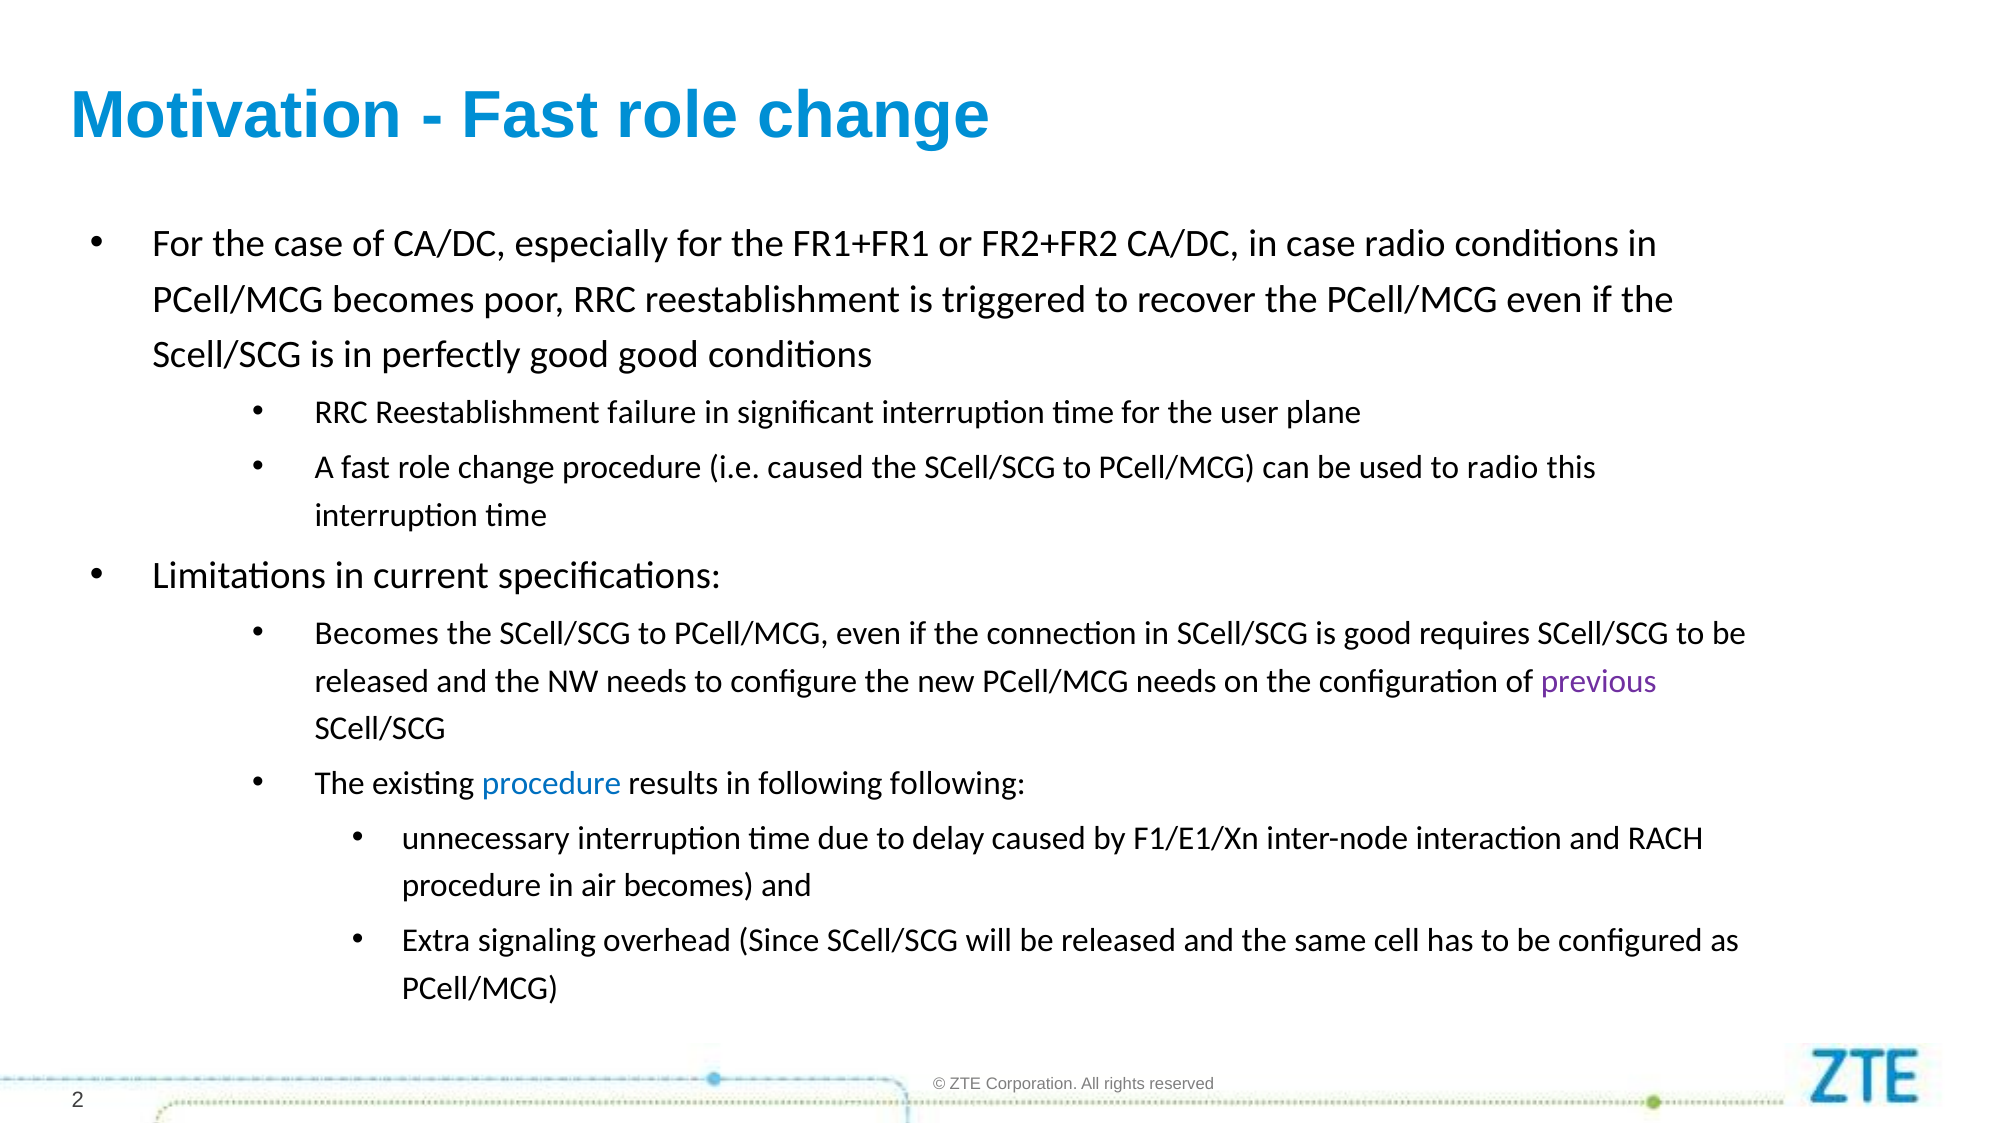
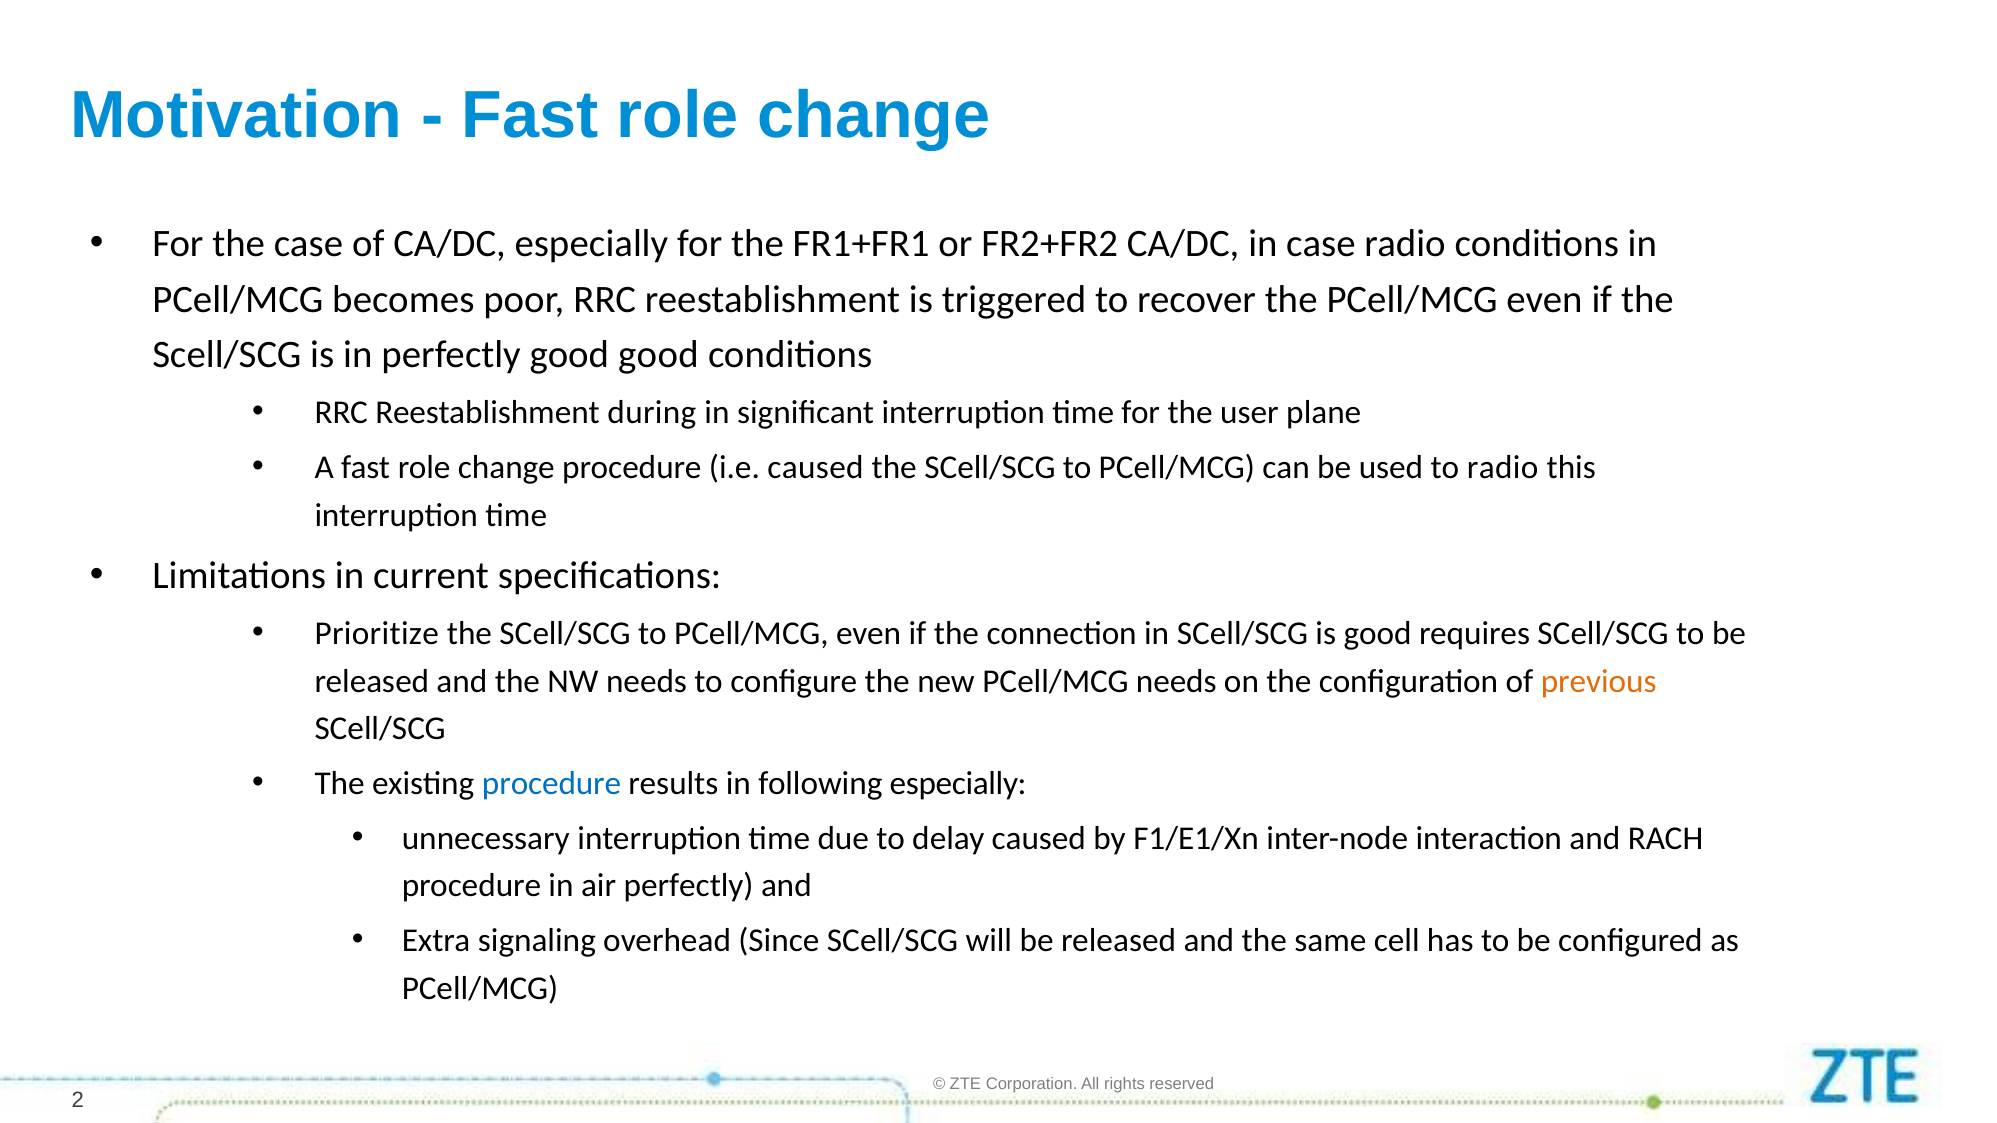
failure: failure -> during
Becomes at (377, 633): Becomes -> Prioritize
previous colour: purple -> orange
following following: following -> especially
air becomes: becomes -> perfectly
